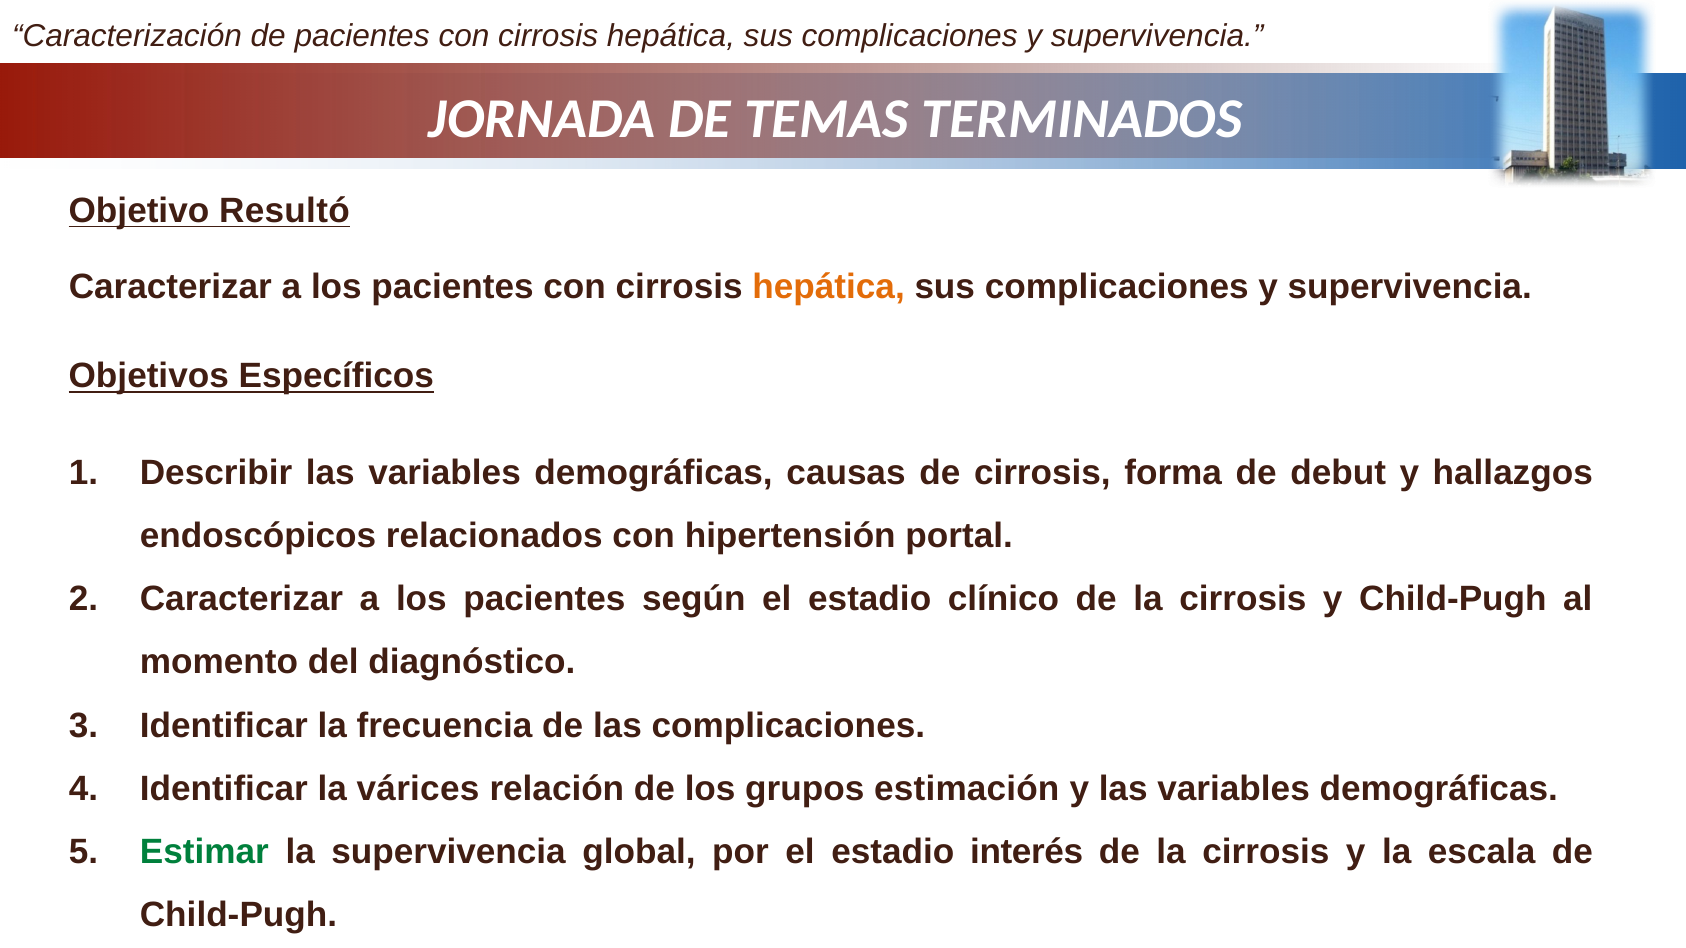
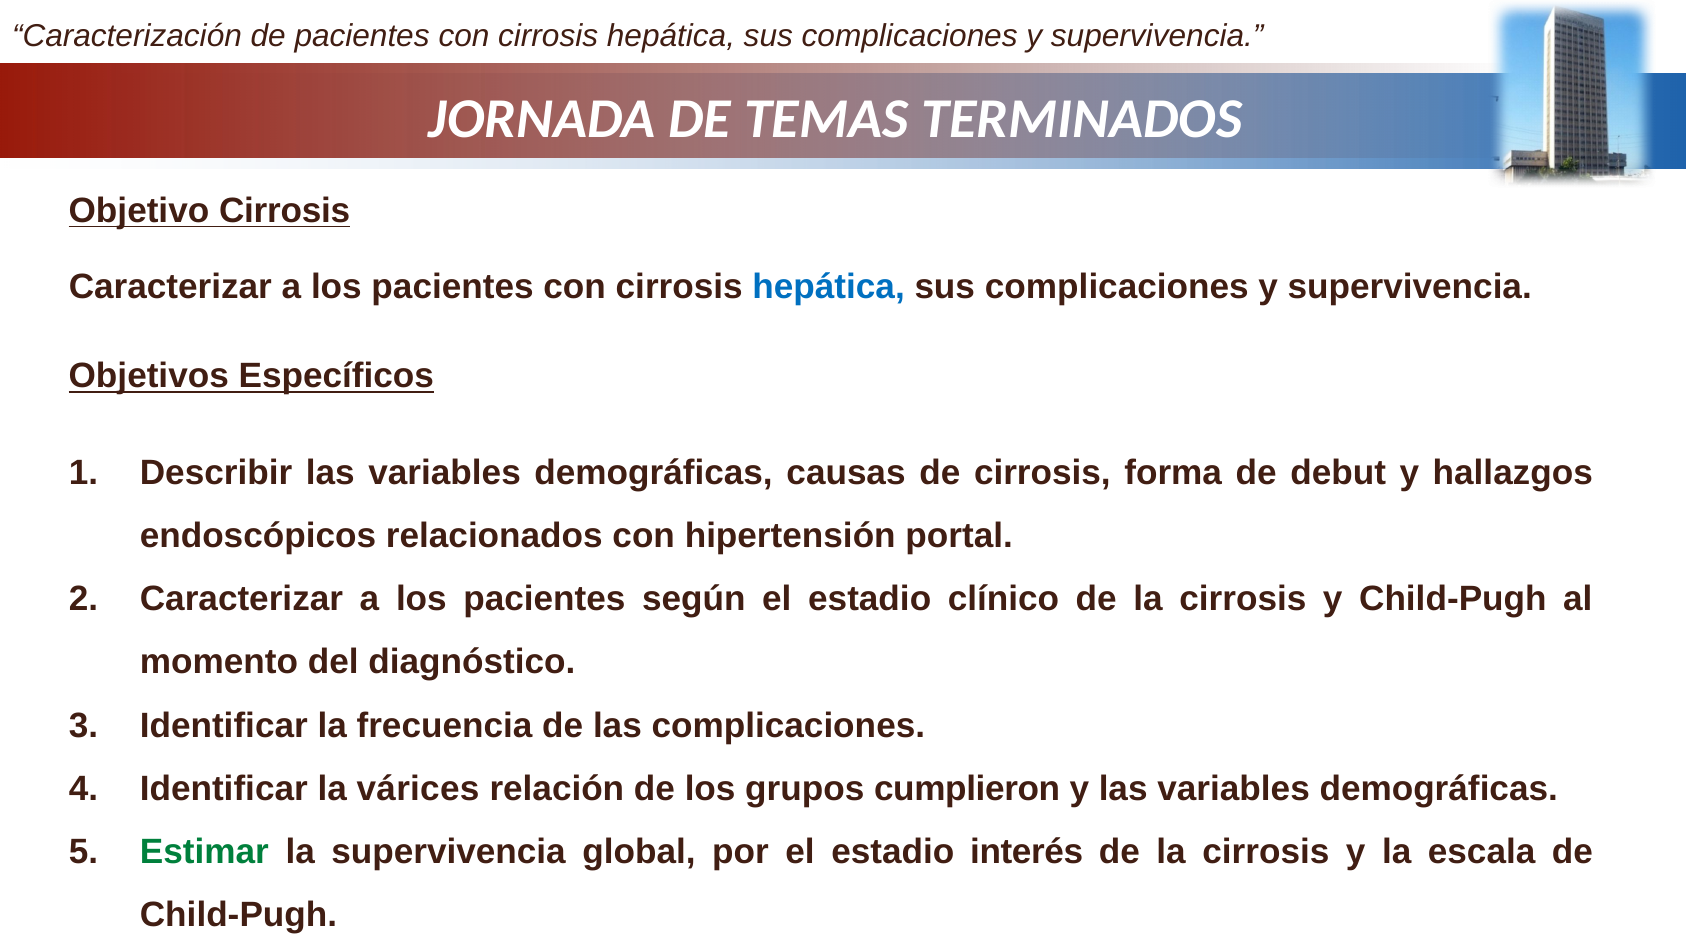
Objetivo Resultó: Resultó -> Cirrosis
hepática at (829, 287) colour: orange -> blue
estimación: estimación -> cumplieron
